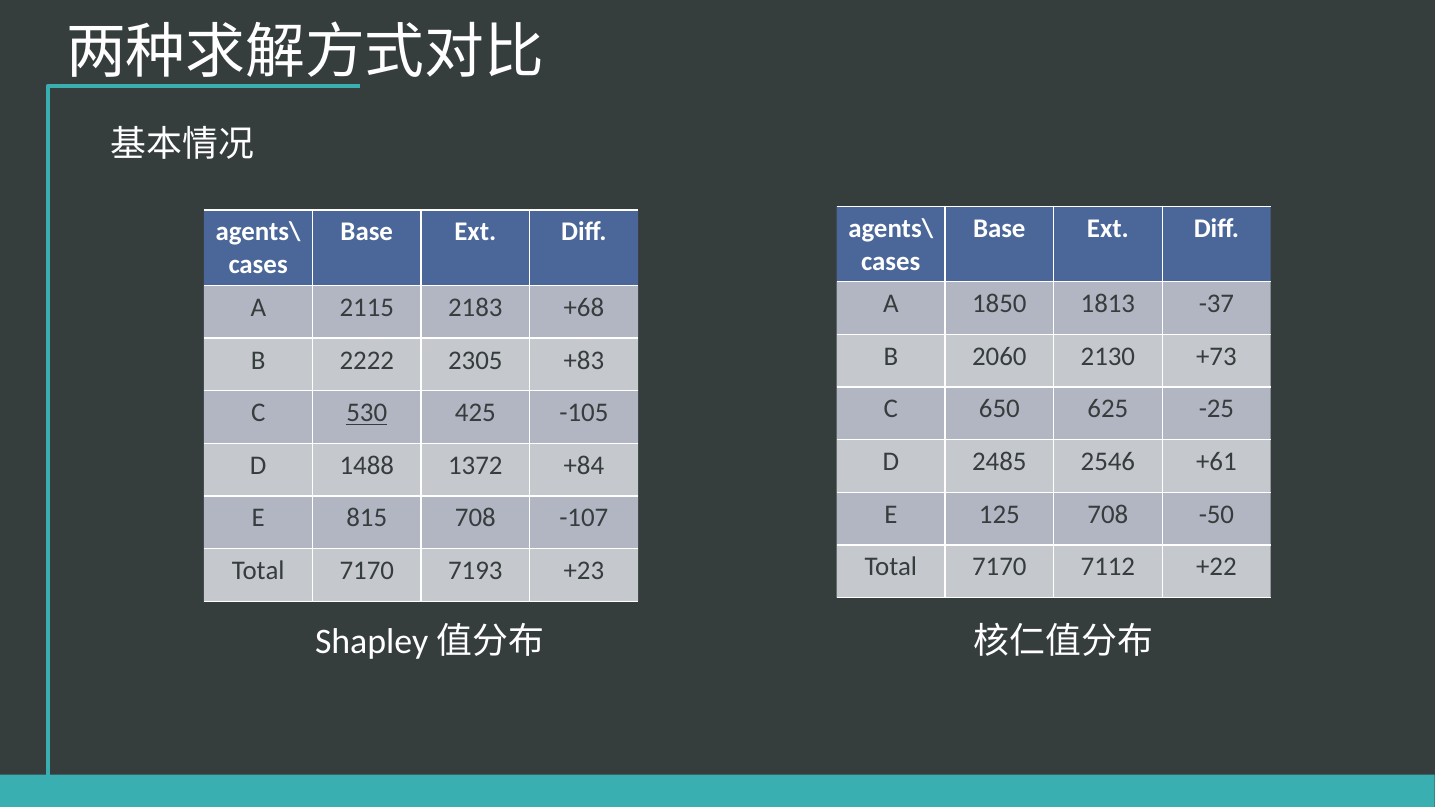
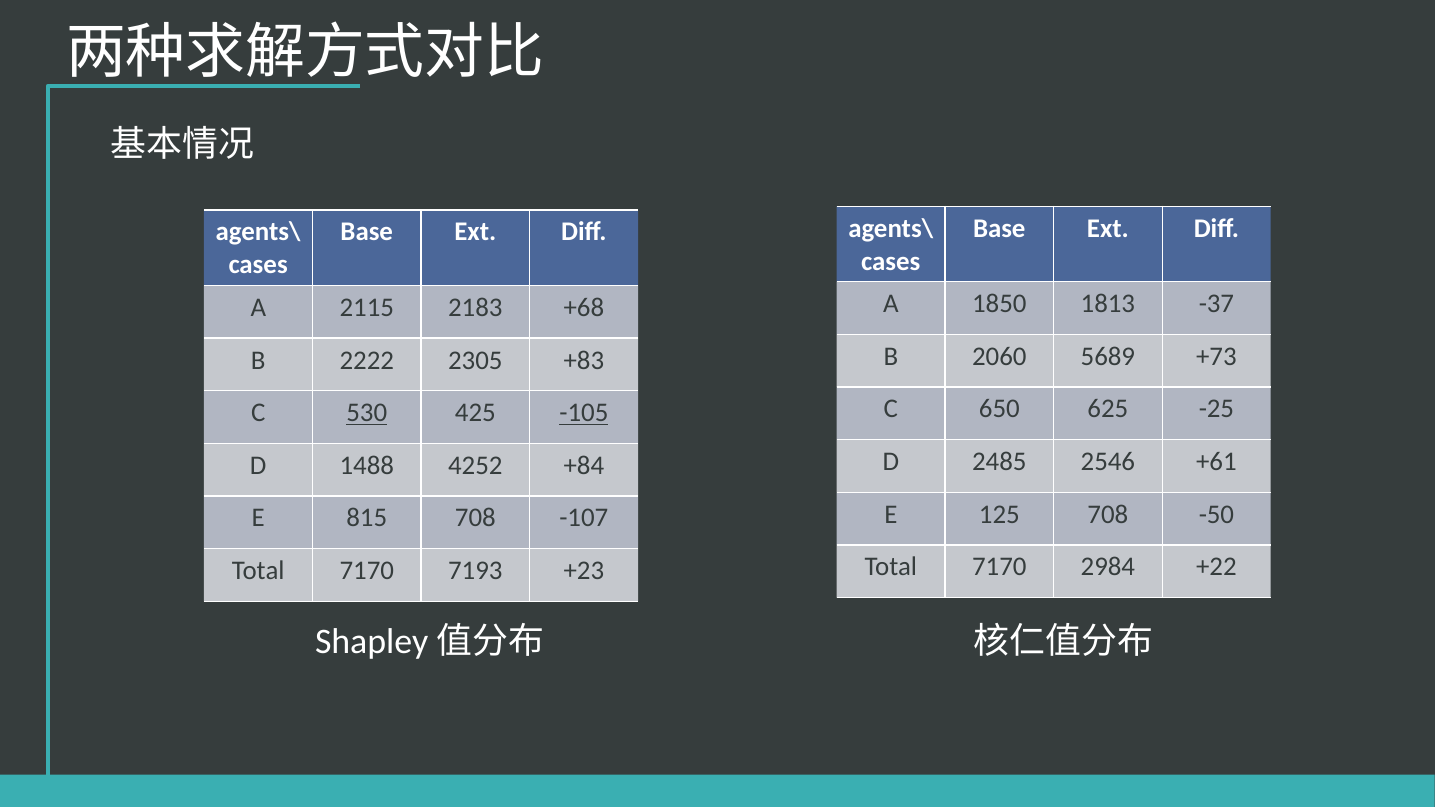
2130: 2130 -> 5689
-105 underline: none -> present
1372: 1372 -> 4252
7112: 7112 -> 2984
